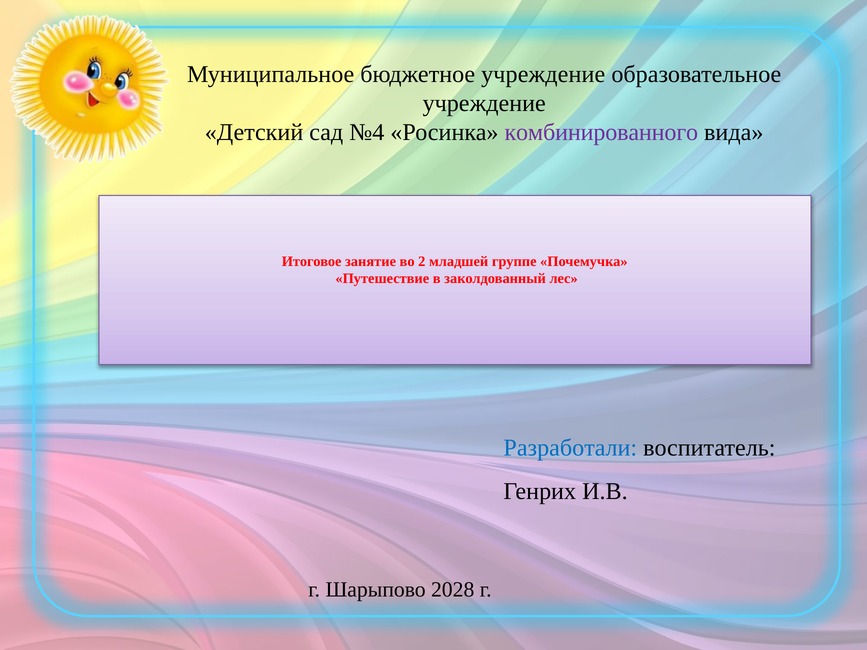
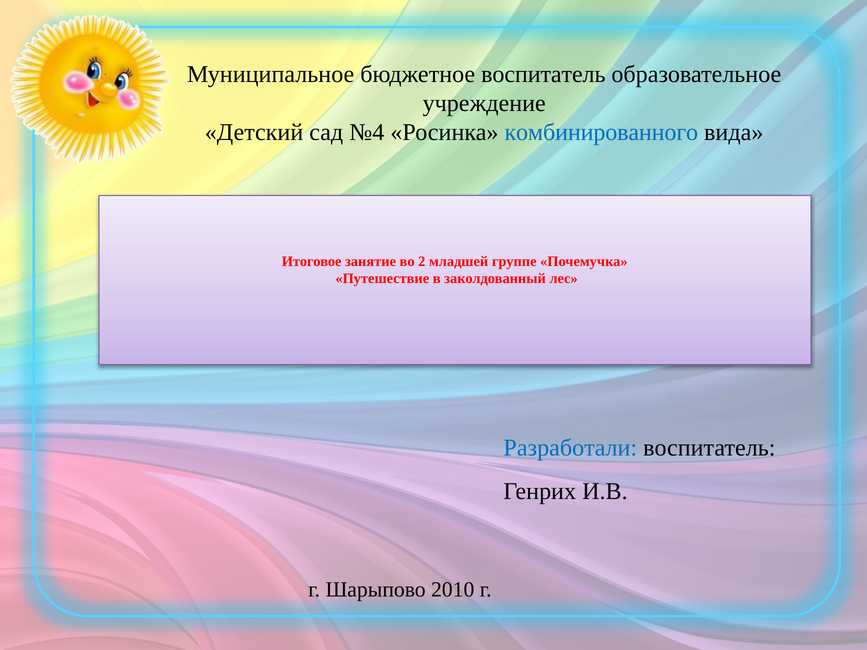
бюджетное учреждение: учреждение -> воспитатель
комбинированного colour: purple -> blue
2028: 2028 -> 2010
